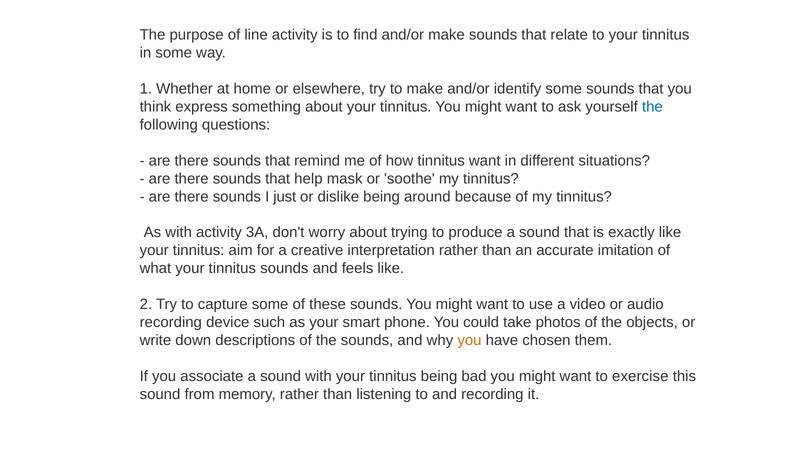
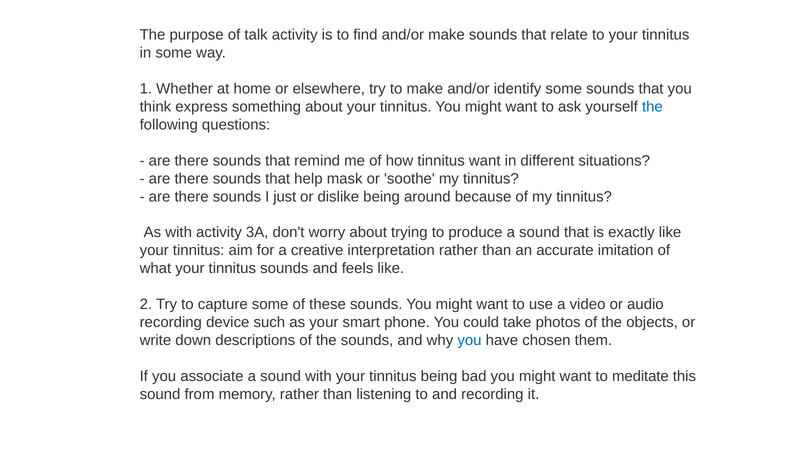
line: line -> talk
you at (469, 341) colour: orange -> blue
exercise: exercise -> meditate
